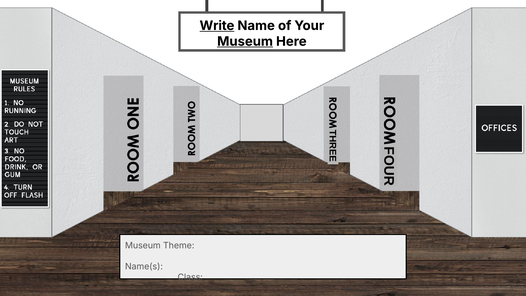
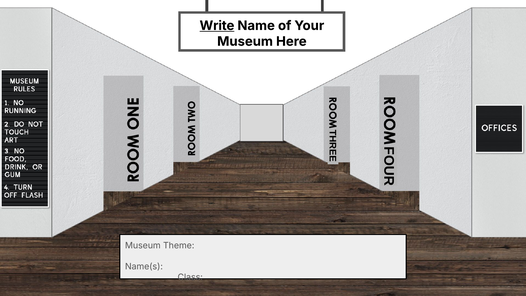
Museum at (245, 41) underline: present -> none
